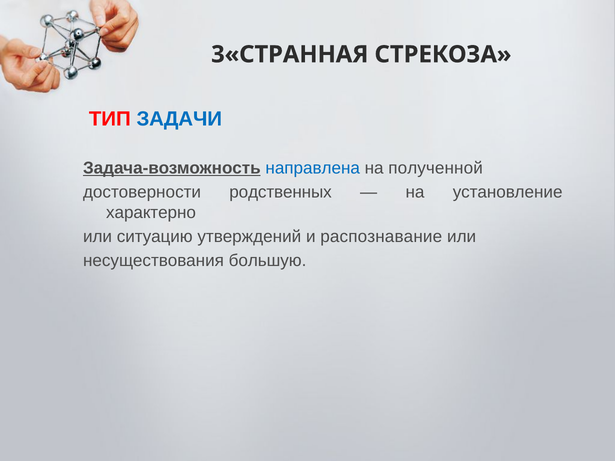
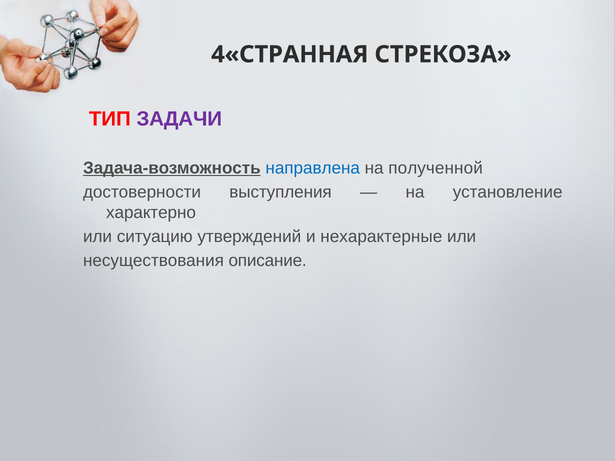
3«СТРАННАЯ: 3«СТРАННАЯ -> 4«СТРАННАЯ
ЗАДАЧИ colour: blue -> purple
родственных: родственных -> выступления
распознавание: распознавание -> нехарактерные
большую: большую -> описание
